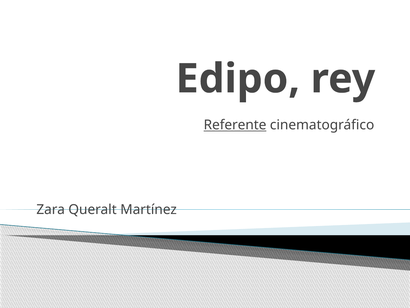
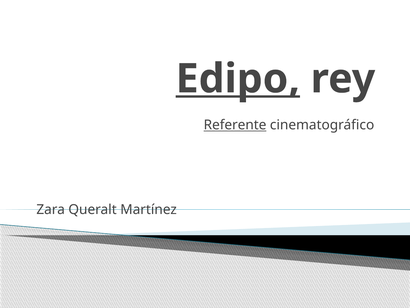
Edipo underline: none -> present
